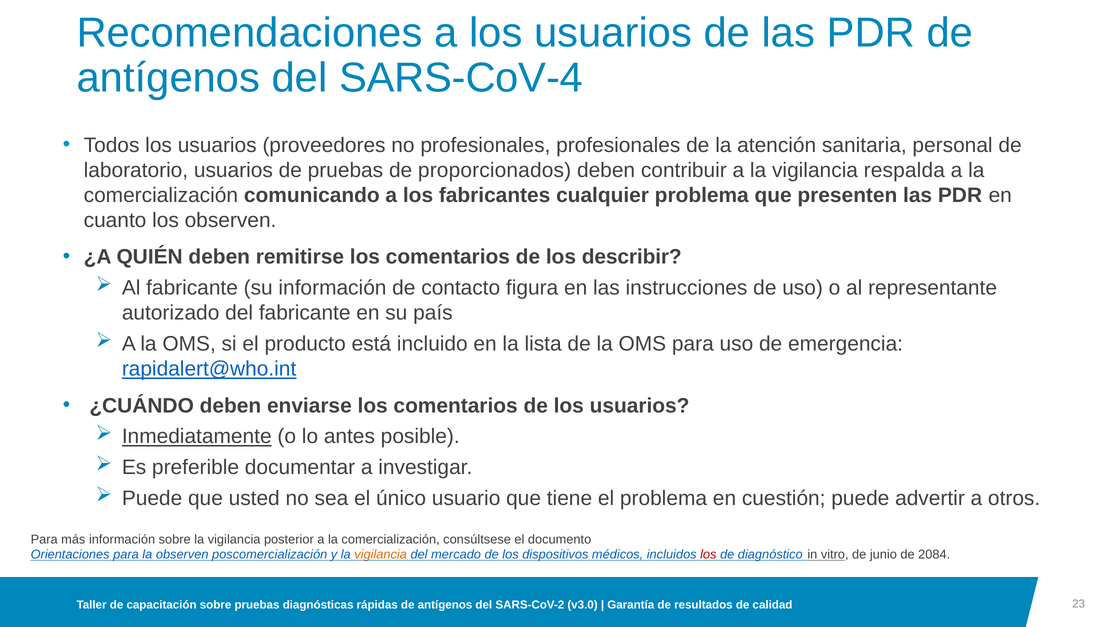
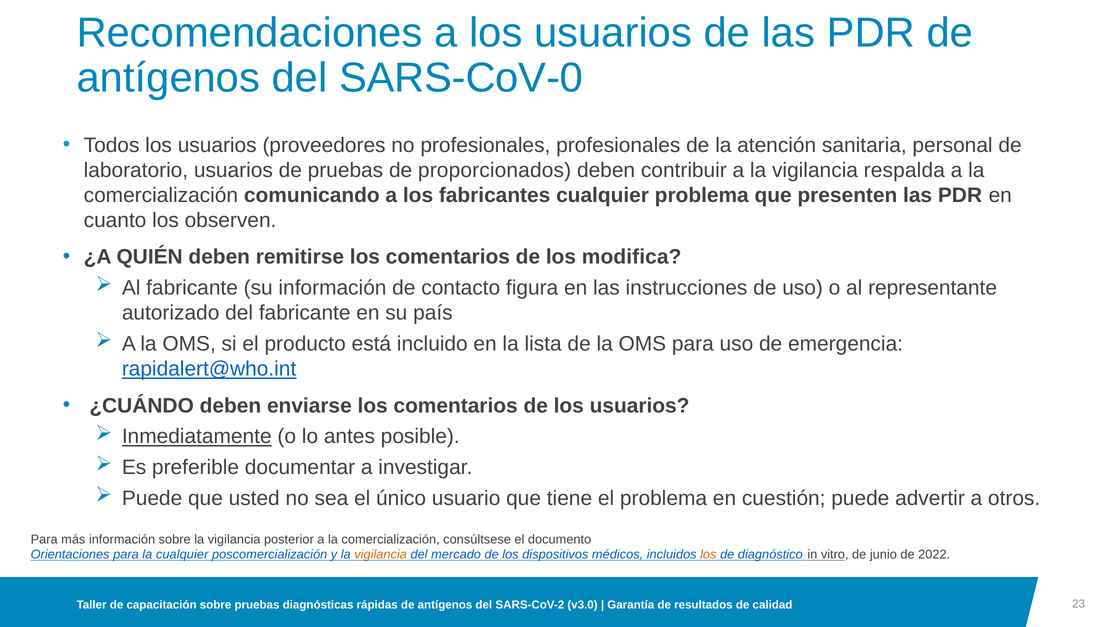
SARS-CoV-4: SARS-CoV-4 -> SARS-CoV-0
describir: describir -> modifica
la observen: observen -> cualquier
los at (708, 555) colour: red -> orange
2084: 2084 -> 2022
